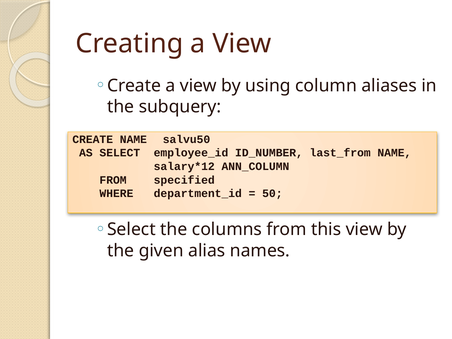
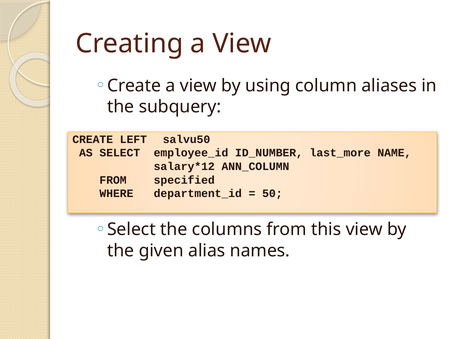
CREATE NAME: NAME -> LEFT
last_from: last_from -> last_more
